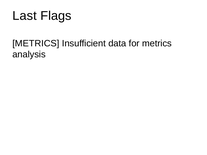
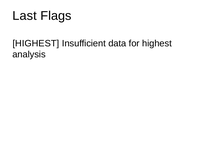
METRICS at (36, 43): METRICS -> HIGHEST
for metrics: metrics -> highest
